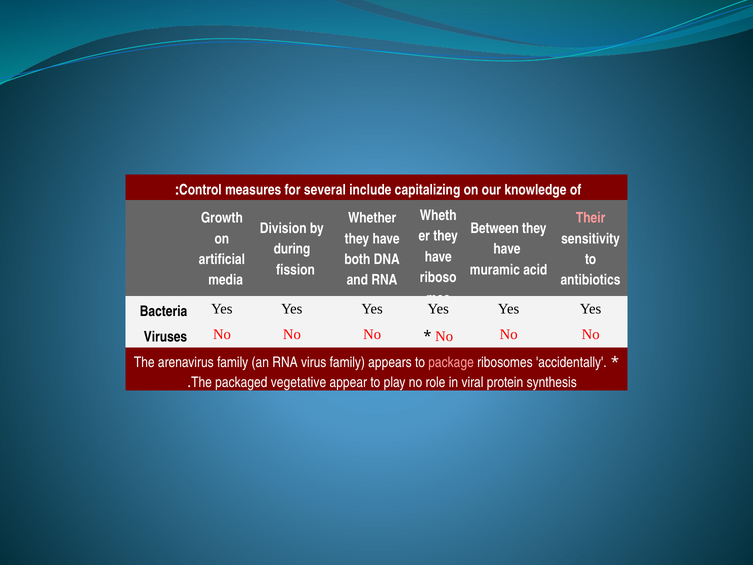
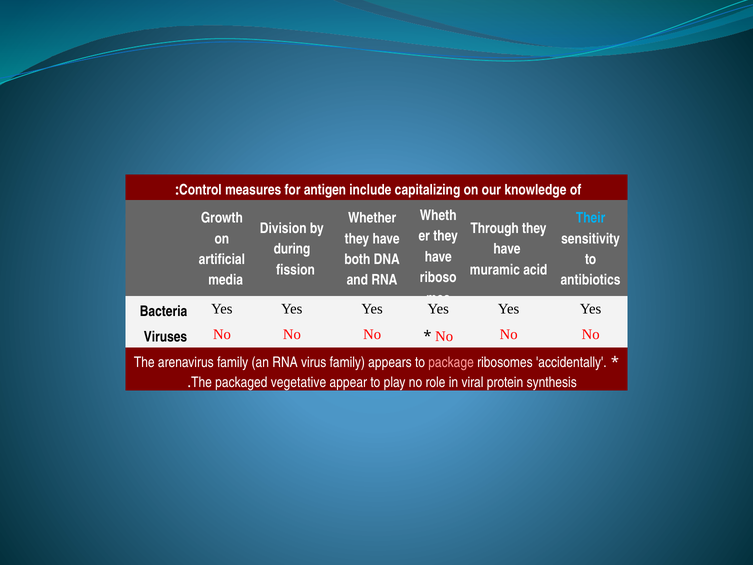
several: several -> antigen
Their colour: pink -> light blue
Between: Between -> Through
